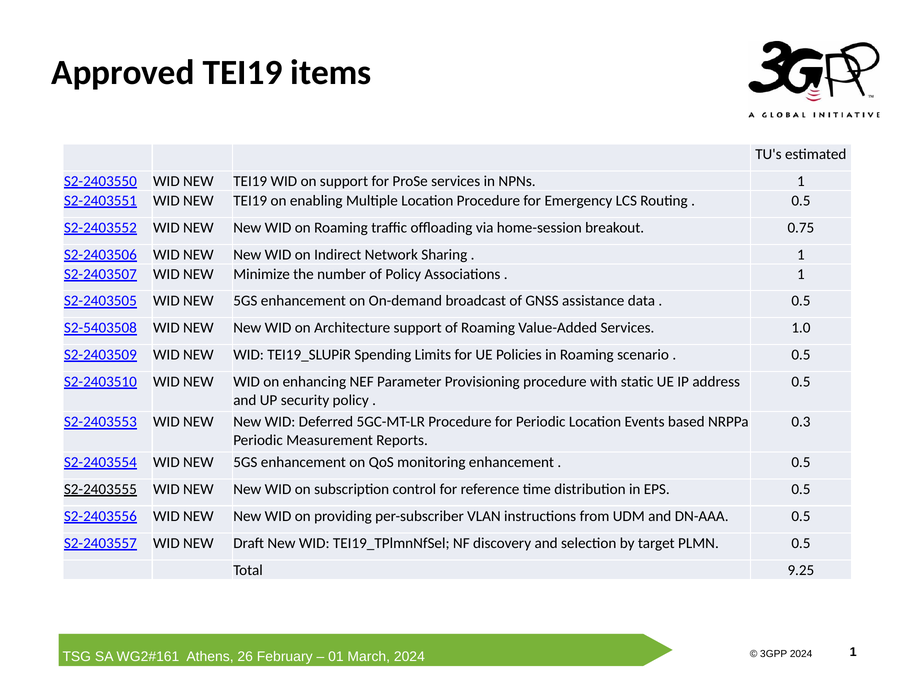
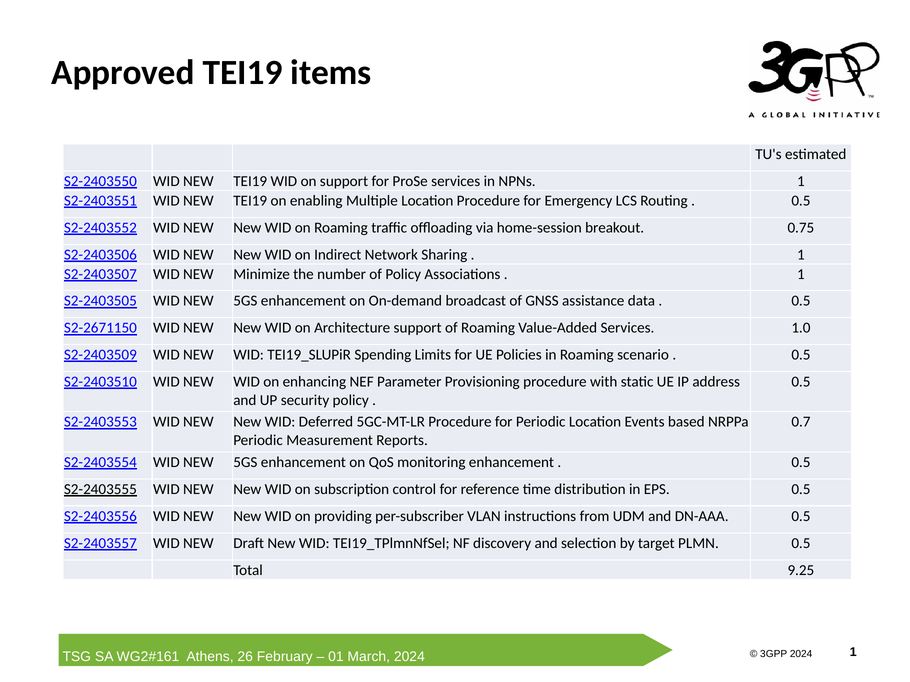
S2-5403508: S2-5403508 -> S2-2671150
0.3: 0.3 -> 0.7
